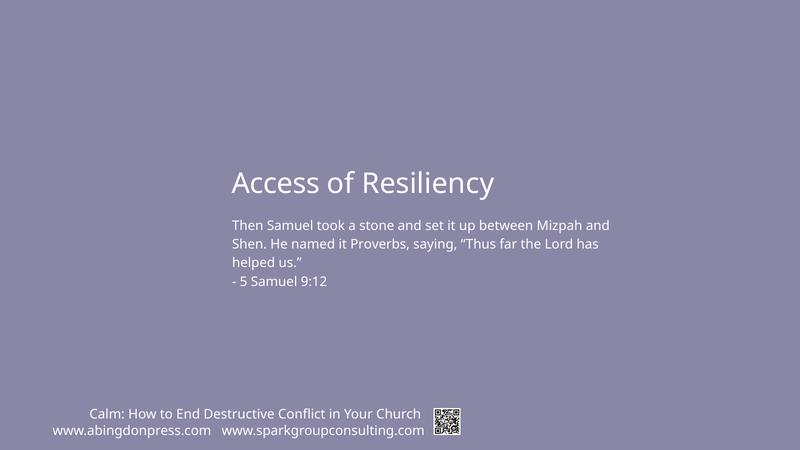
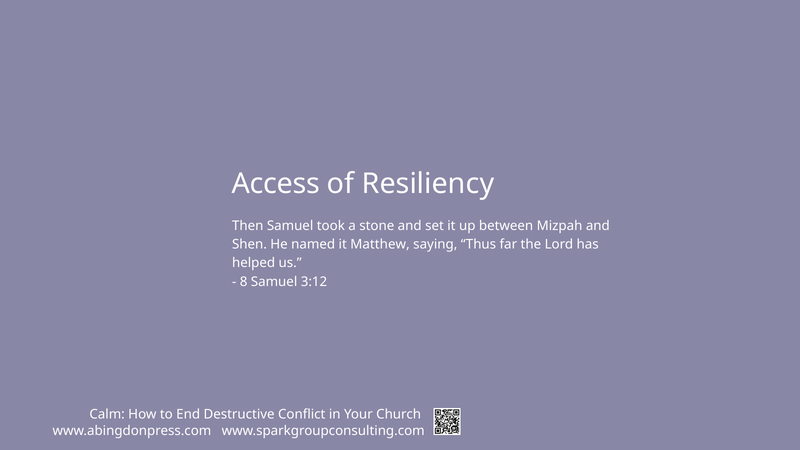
Proverbs: Proverbs -> Matthew
5: 5 -> 8
9:12: 9:12 -> 3:12
